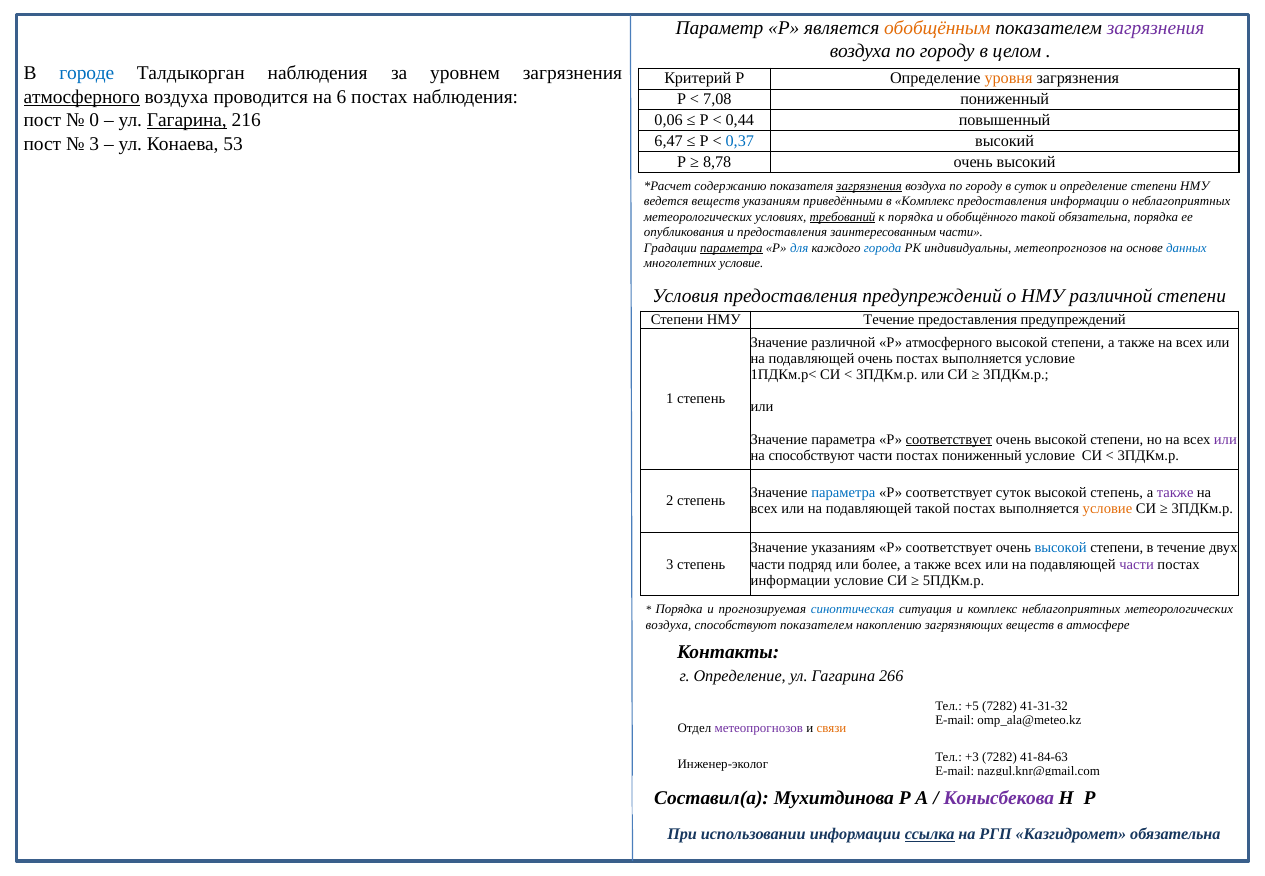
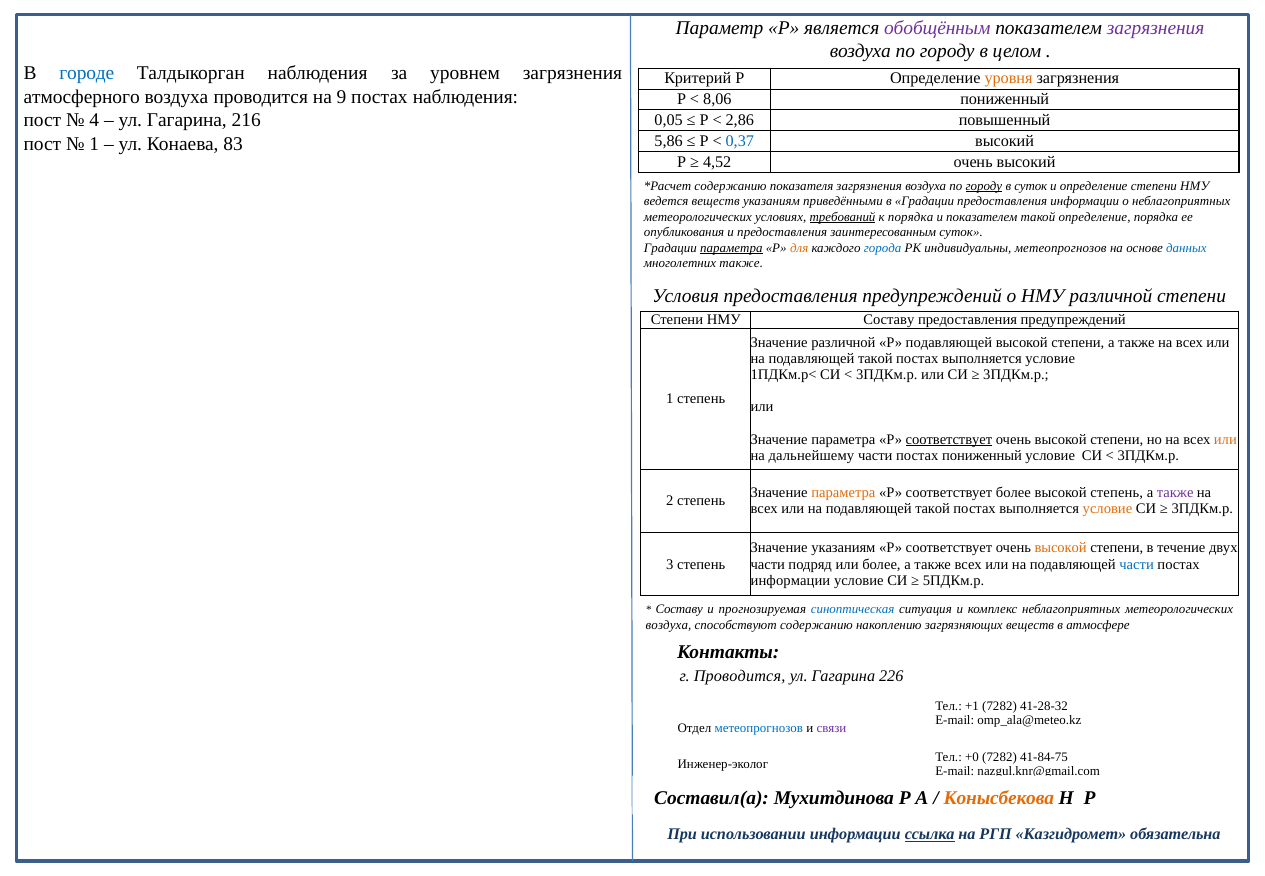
обобщённым colour: orange -> purple
атмосферного at (82, 97) underline: present -> none
6: 6 -> 9
7,08: 7,08 -> 8,06
0: 0 -> 4
Гагарина at (187, 120) underline: present -> none
0,06: 0,06 -> 0,05
0,44: 0,44 -> 2,86
6,47: 6,47 -> 5,86
3 at (94, 144): 3 -> 1
53: 53 -> 83
8,78: 8,78 -> 4,52
загрязнения at (869, 186) underline: present -> none
городу at (984, 186) underline: none -> present
в Комплекс: Комплекс -> Градации
и обобщённого: обобщённого -> показателем
такой обязательна: обязательна -> определение
заинтересованным части: части -> суток
для colour: blue -> orange
многолетних условие: условие -> также
НМУ Течение: Течение -> Составу
Р атмосферного: атмосферного -> подавляющей
очень at (875, 358): очень -> такой
или at (1225, 439) colour: purple -> orange
на способствуют: способствуют -> дальнейшему
параметра at (843, 493) colour: blue -> orange
соответствует суток: суток -> более
высокой at (1061, 548) colour: blue -> orange
части at (1137, 564) colour: purple -> blue
Порядка at (679, 609): Порядка -> Составу
способствуют показателем: показателем -> содержанию
г Определение: Определение -> Проводится
266: 266 -> 226
+5: +5 -> +1
41-31-32: 41-31-32 -> 41-28-32
метеопрогнозов at (759, 728) colour: purple -> blue
связи colour: orange -> purple
+3: +3 -> +0
41-84-63: 41-84-63 -> 41-84-75
Конысбекова colour: purple -> orange
